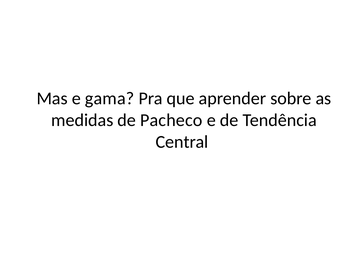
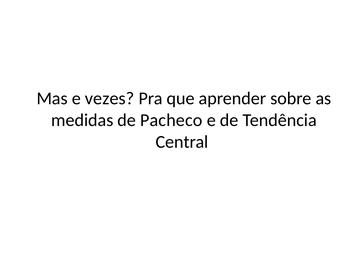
gama: gama -> vezes
